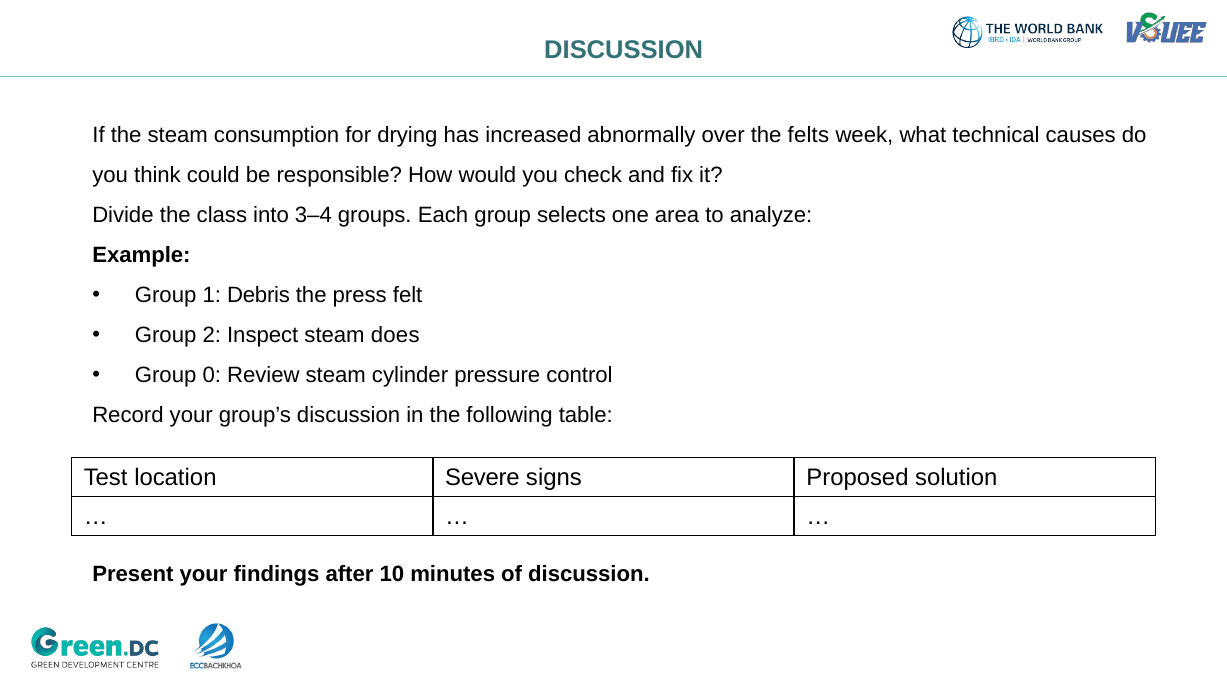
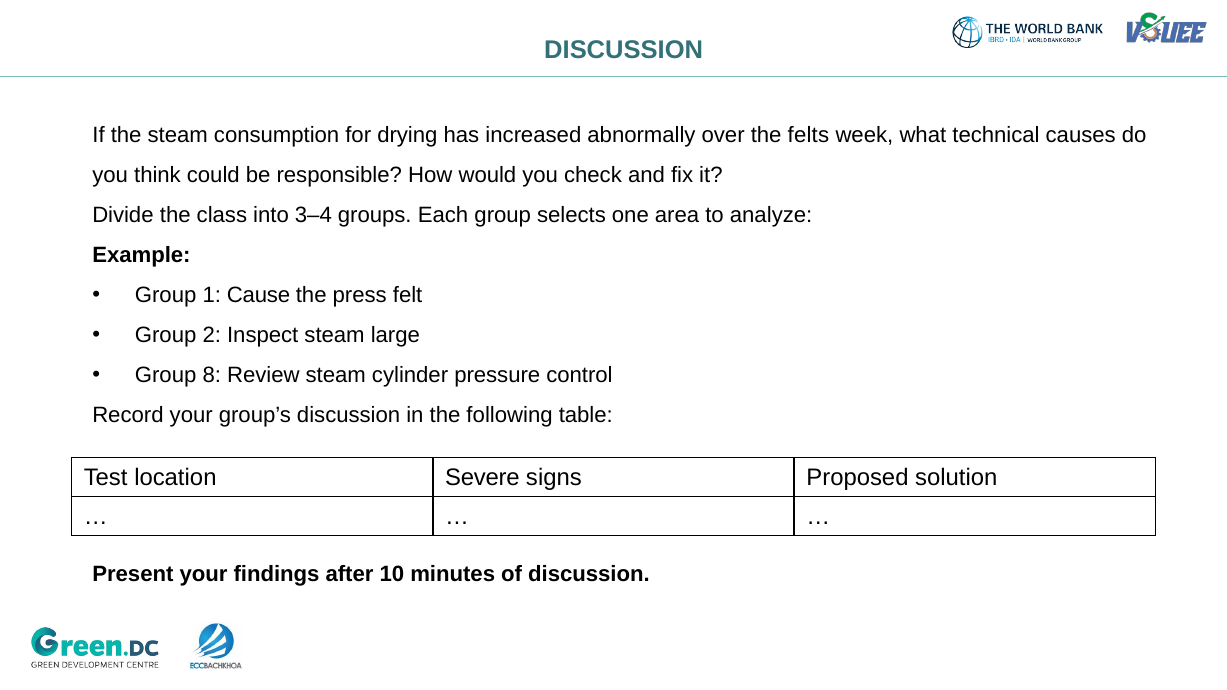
Debris: Debris -> Cause
does: does -> large
0: 0 -> 8
